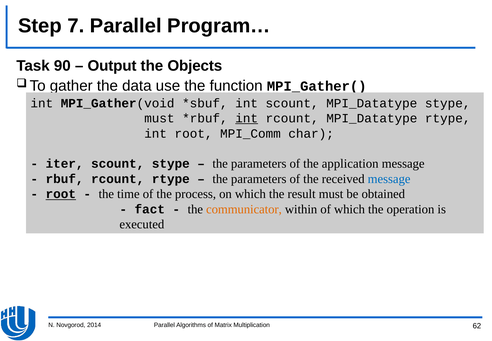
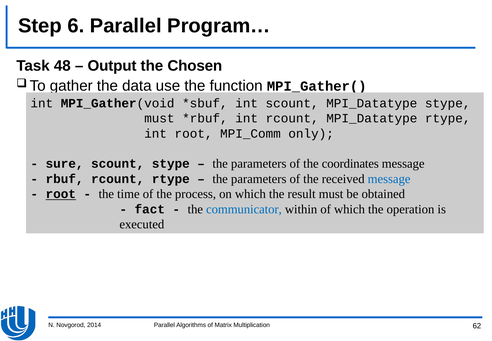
7: 7 -> 6
90: 90 -> 48
Objects: Objects -> Chosen
int at (247, 118) underline: present -> none
char: char -> only
iter: iter -> sure
application: application -> coordinates
communicator colour: orange -> blue
